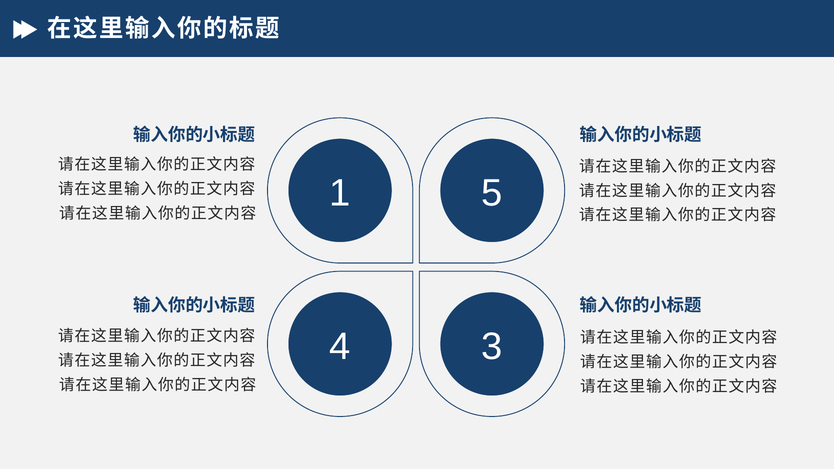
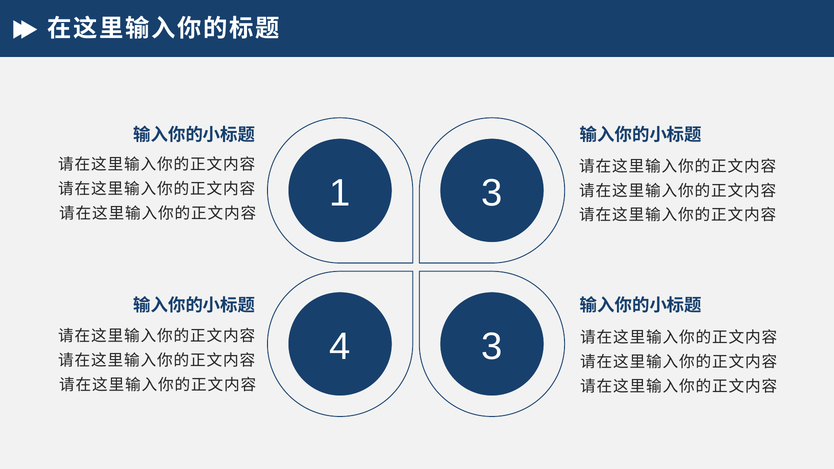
1 5: 5 -> 3
